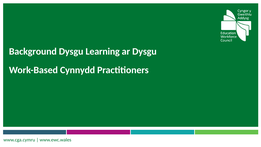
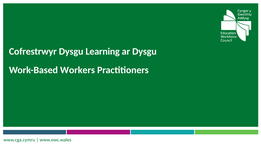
Background: Background -> Cofrestrwyr
Cynnydd: Cynnydd -> Workers
